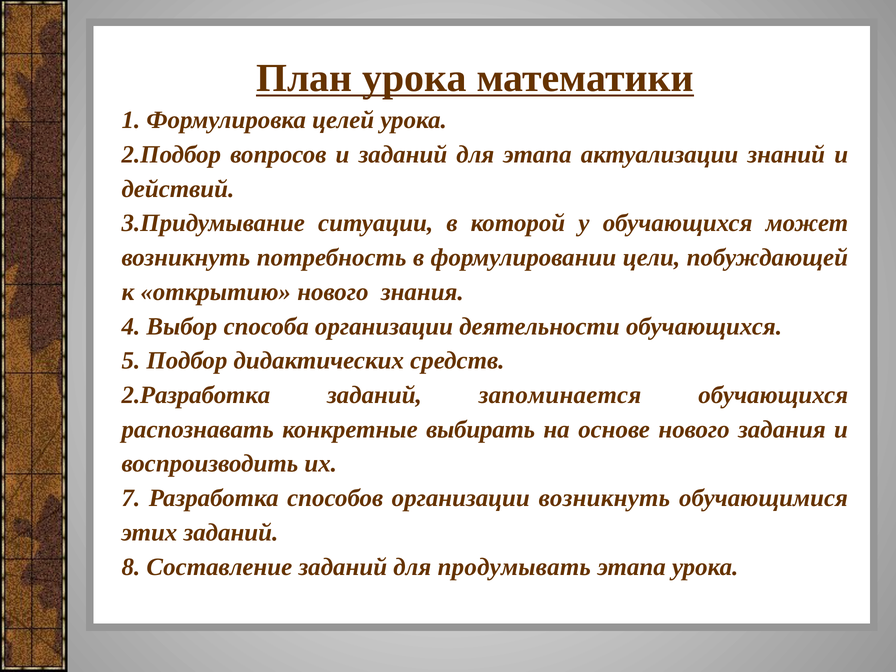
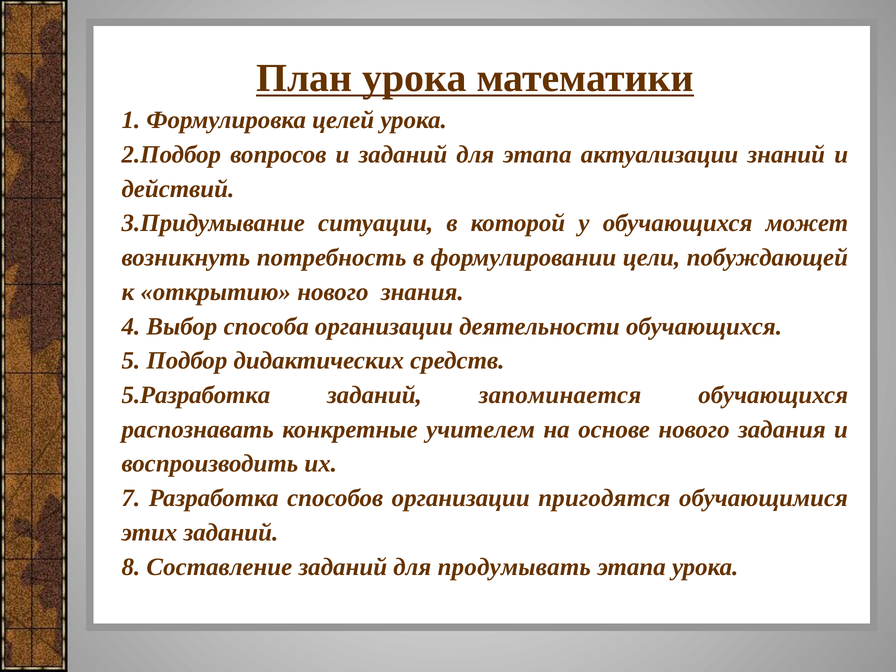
2.Разработка: 2.Разработка -> 5.Разработка
выбирать: выбирать -> учителем
организации возникнуть: возникнуть -> пригодятся
